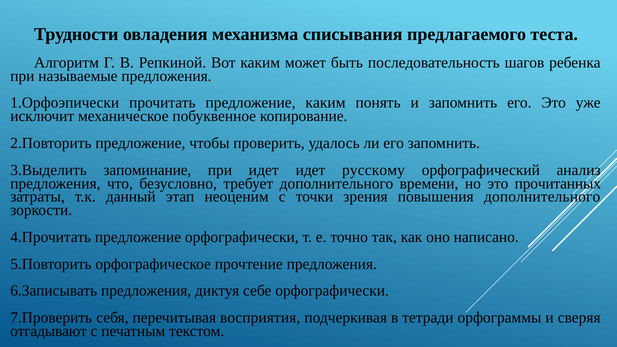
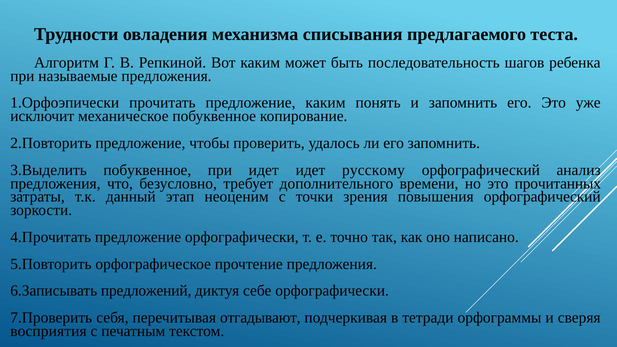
3.Выделить запоминание: запоминание -> побуквенное
повышения дополнительного: дополнительного -> орфографический
6.Записывать предложения: предложения -> предложений
восприятия: восприятия -> отгадывают
отгадывают: отгадывают -> восприятия
